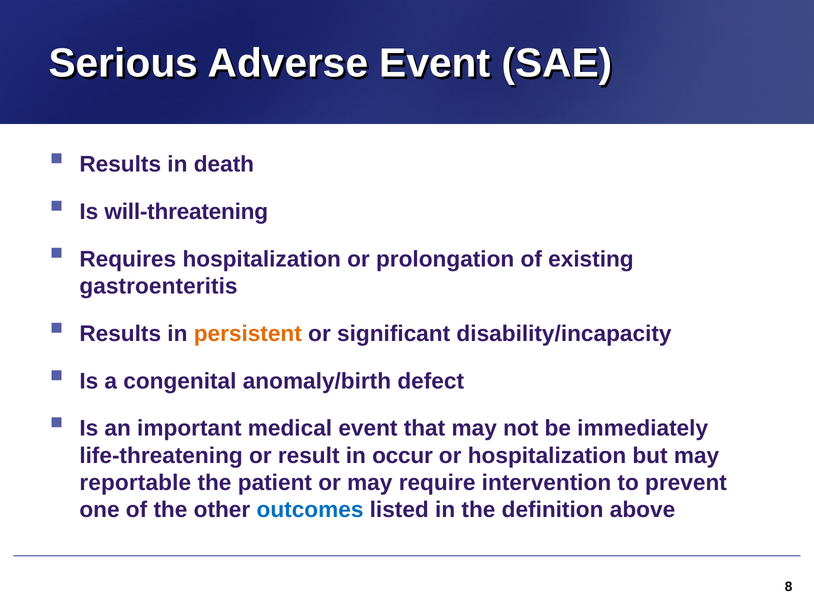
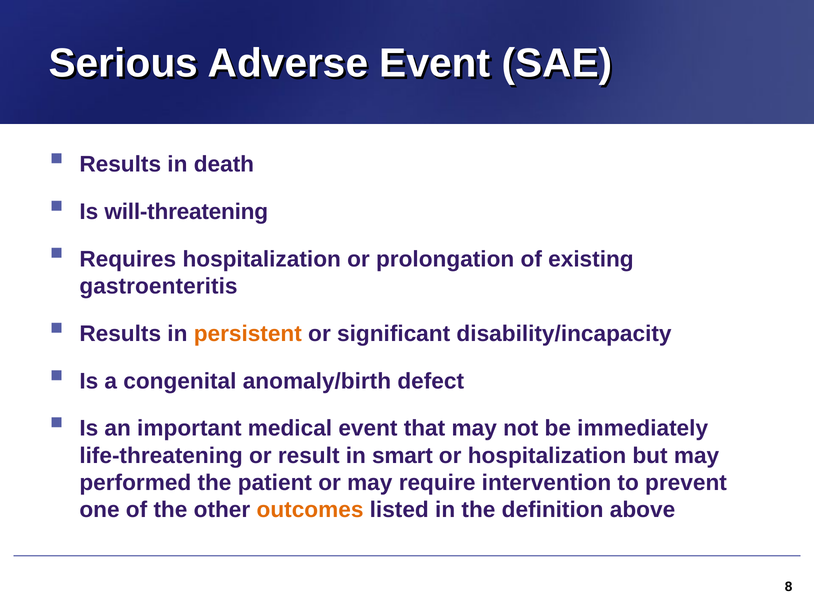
occur: occur -> smart
reportable: reportable -> performed
outcomes colour: blue -> orange
